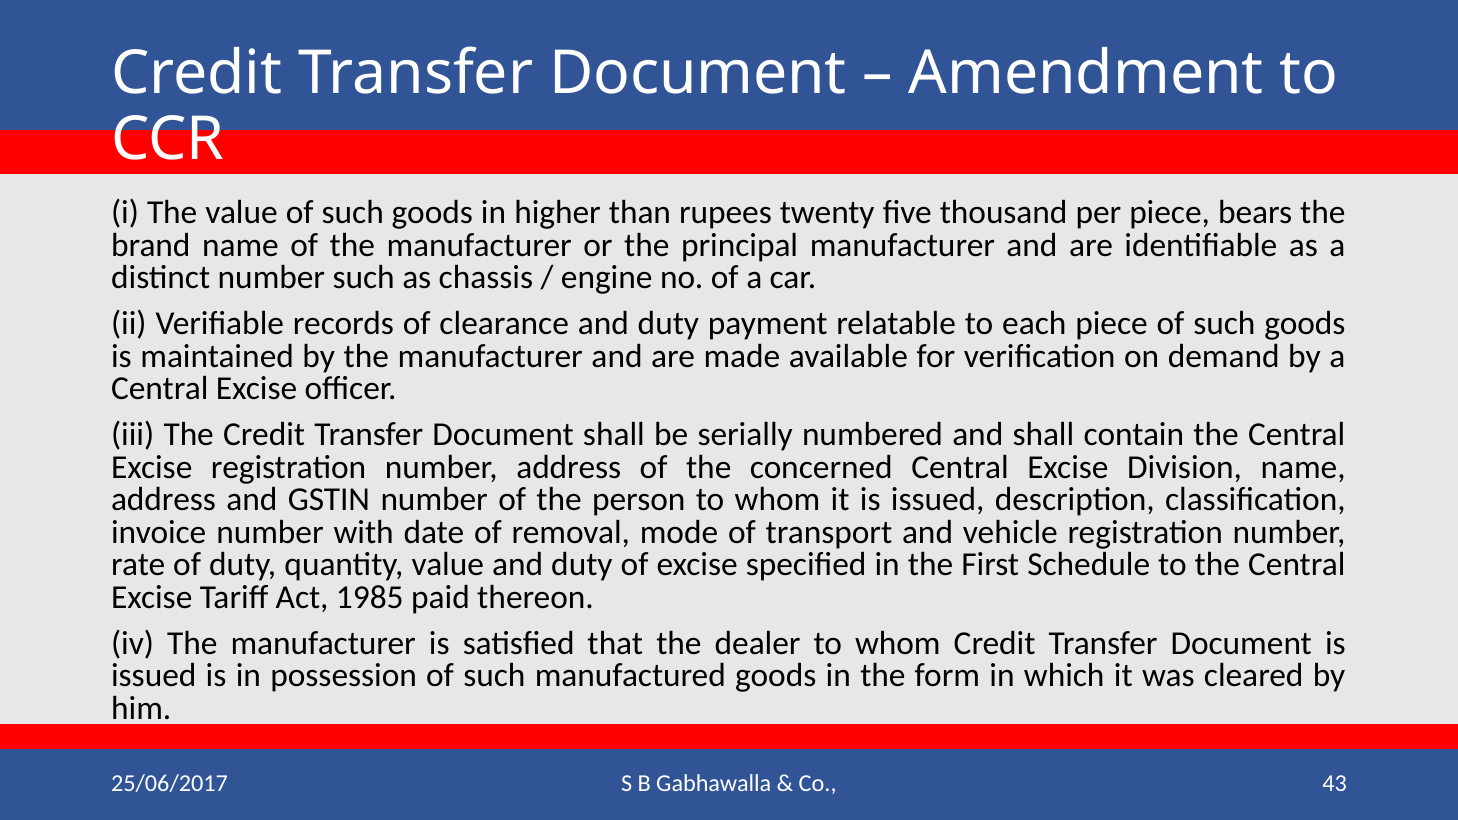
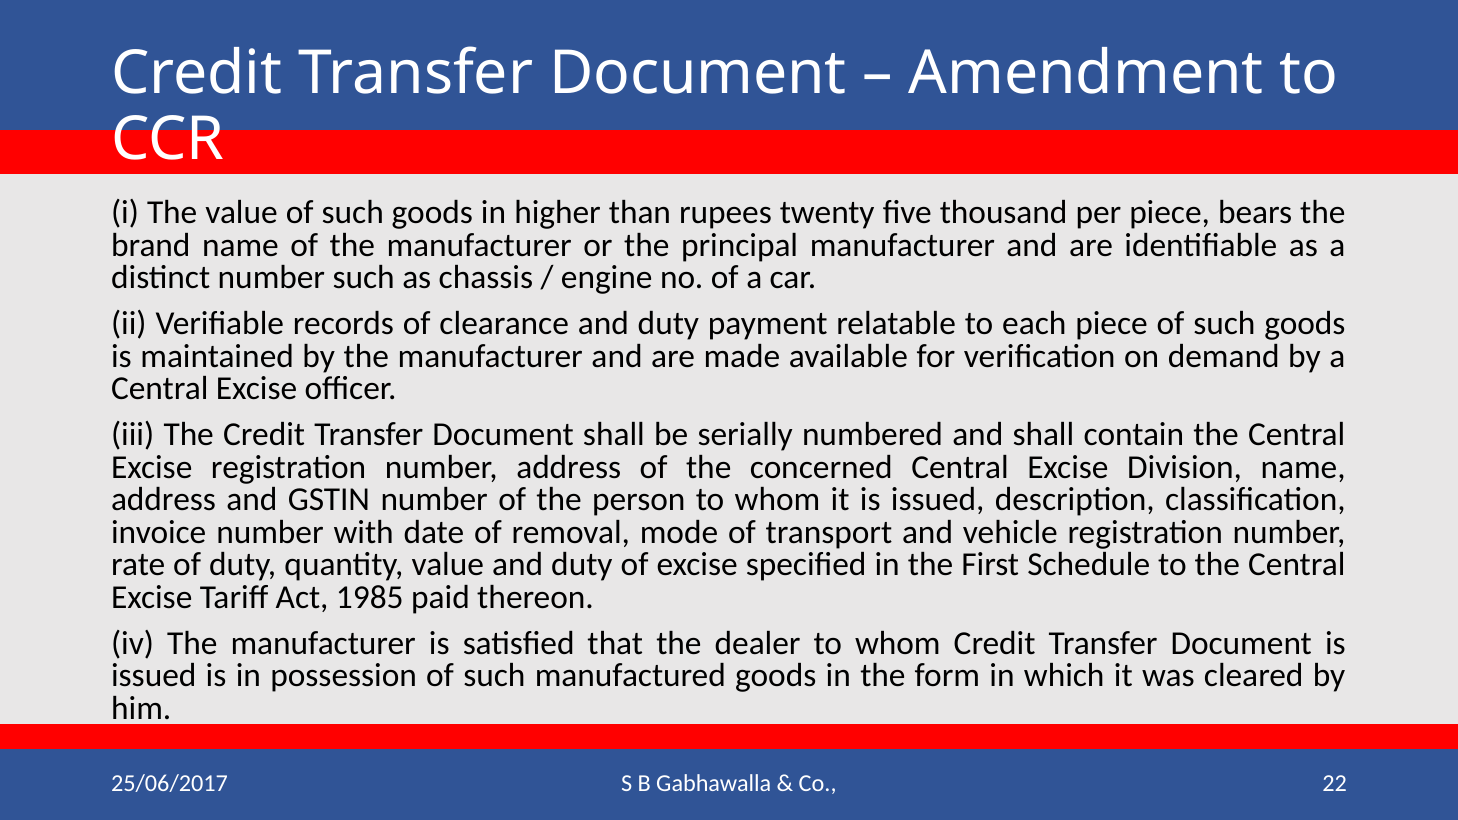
43: 43 -> 22
